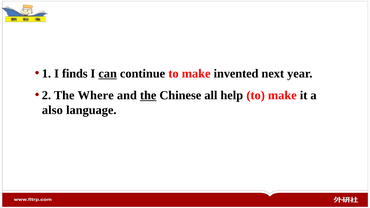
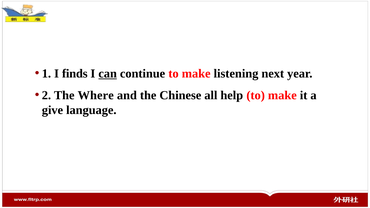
invented: invented -> listening
the at (148, 95) underline: present -> none
also: also -> give
